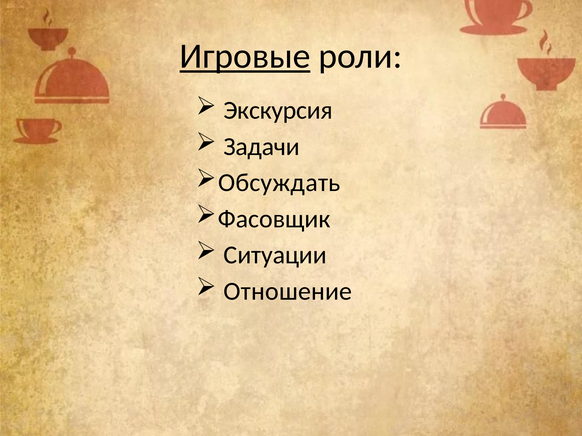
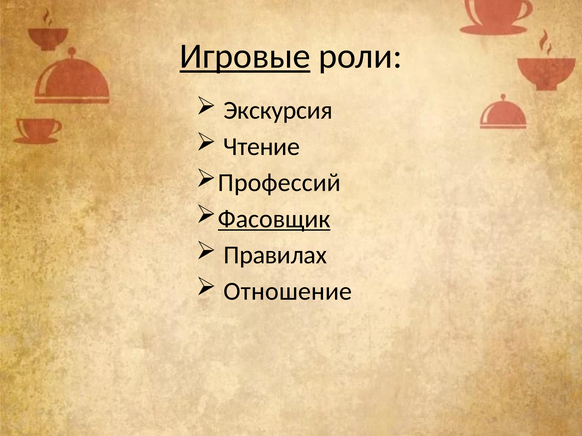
Задачи: Задачи -> Чтение
Обсуждать: Обсуждать -> Профессий
Фасовщик underline: none -> present
Ситуации: Ситуации -> Правилах
